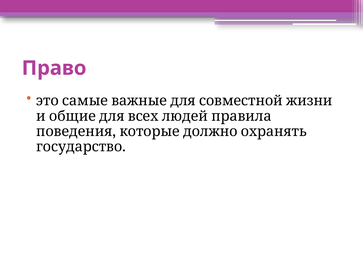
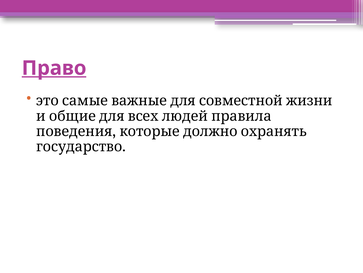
Право underline: none -> present
